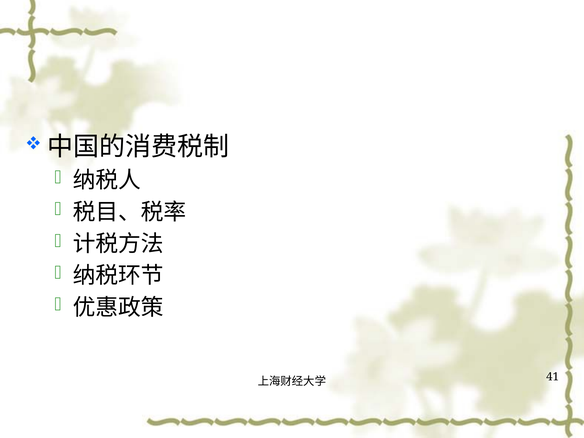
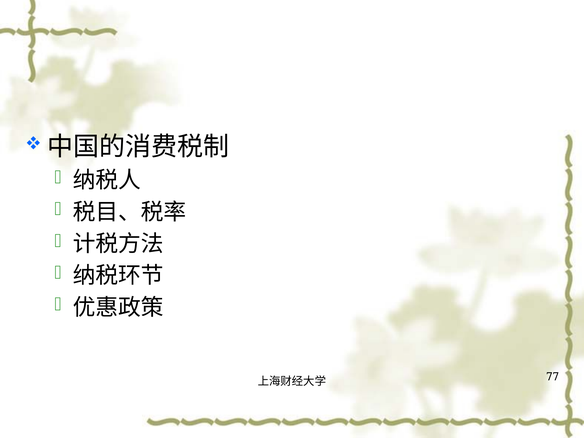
41: 41 -> 77
